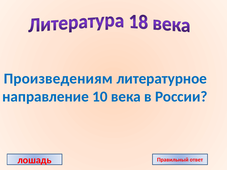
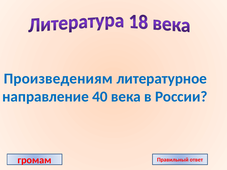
10: 10 -> 40
лошадь: лошадь -> громам
